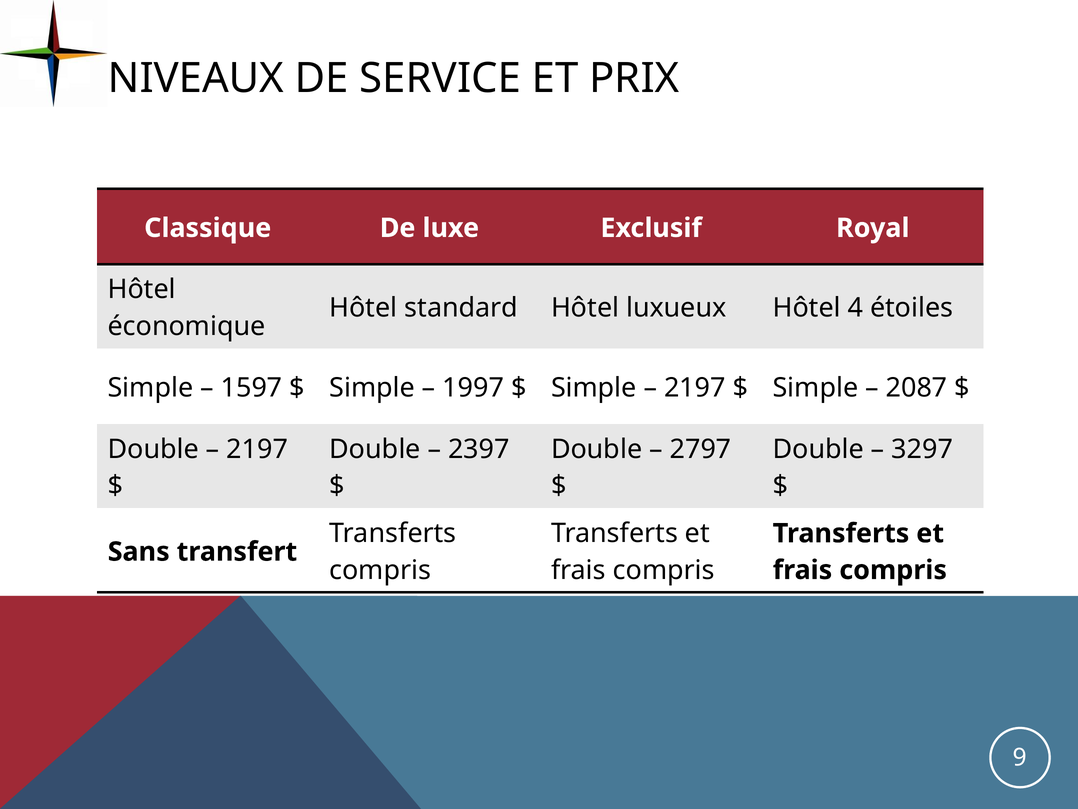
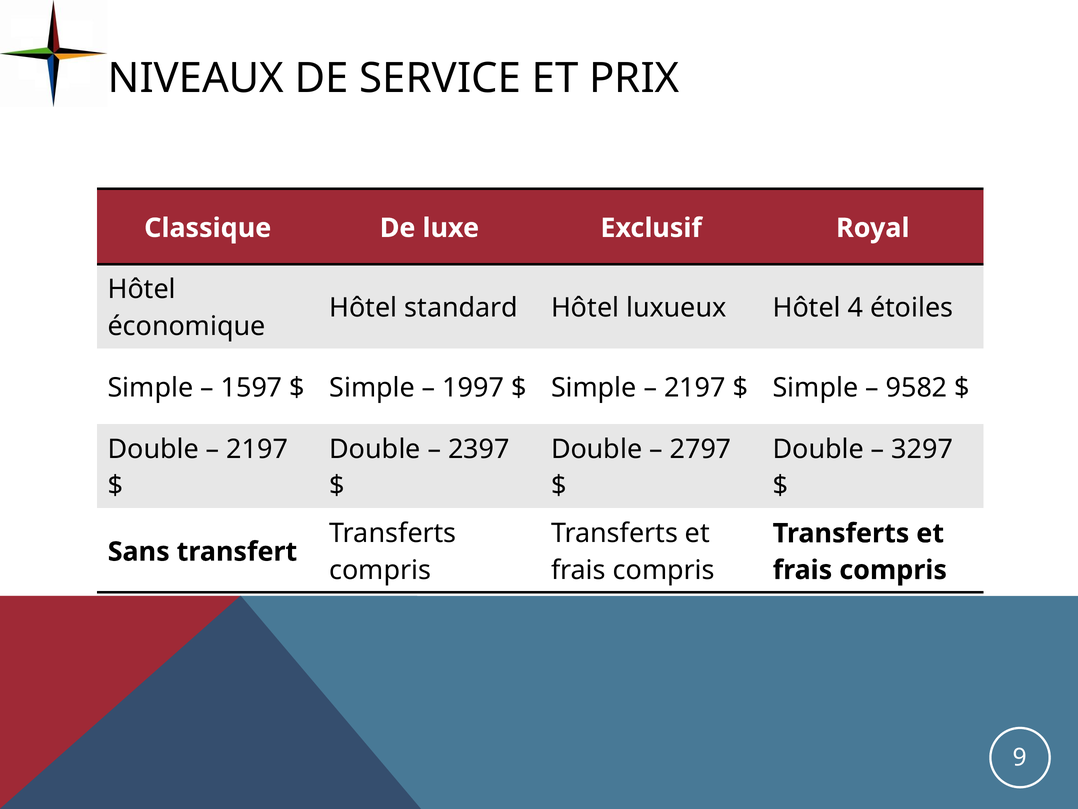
2087: 2087 -> 9582
